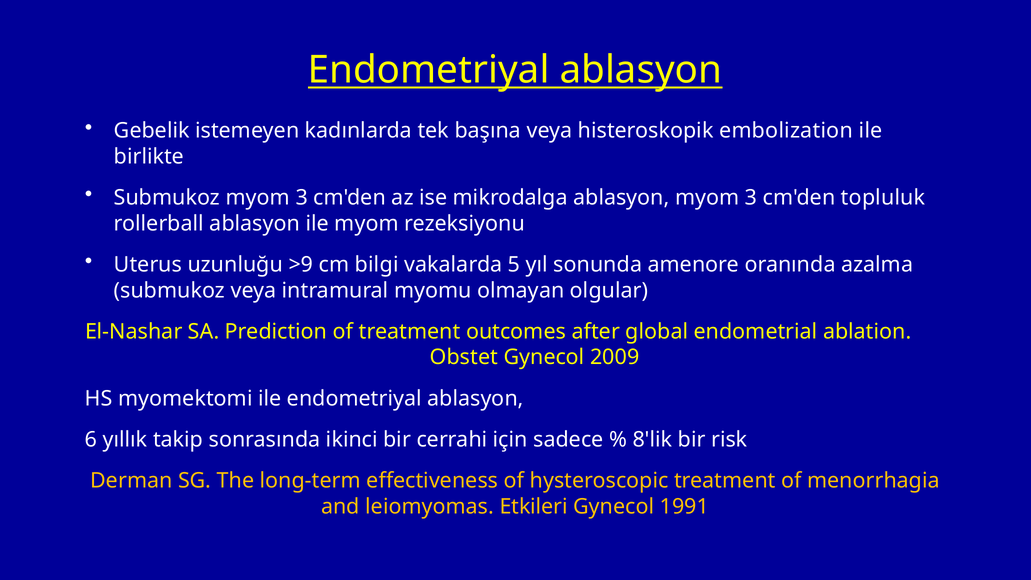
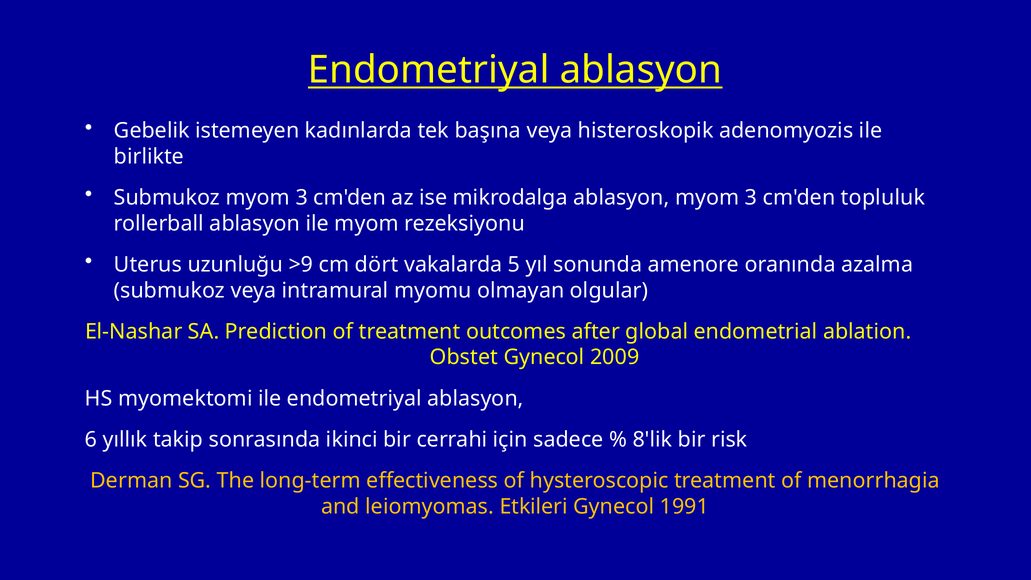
embolization: embolization -> adenomyozis
bilgi: bilgi -> dört
